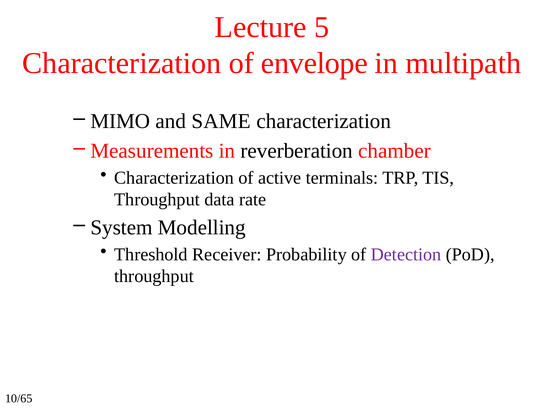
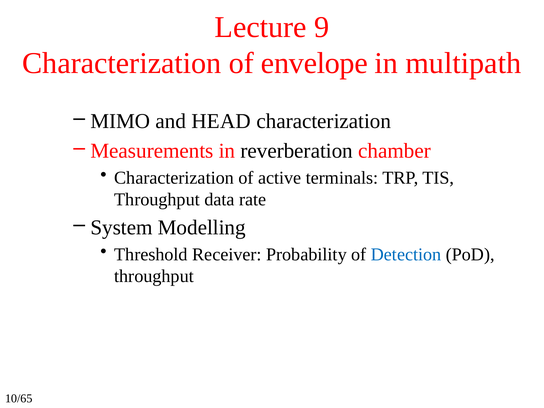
5: 5 -> 9
SAME: SAME -> HEAD
Detection colour: purple -> blue
